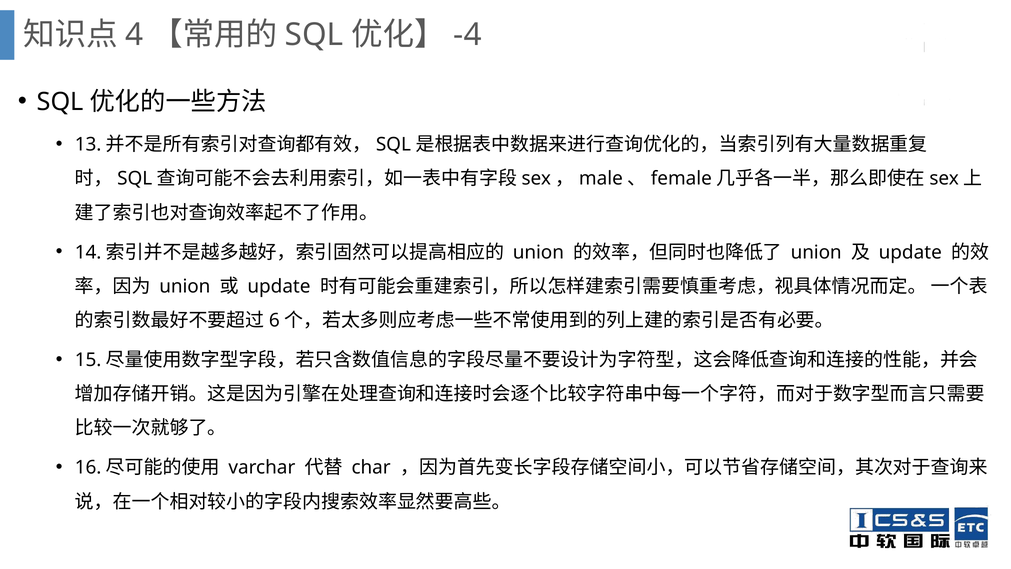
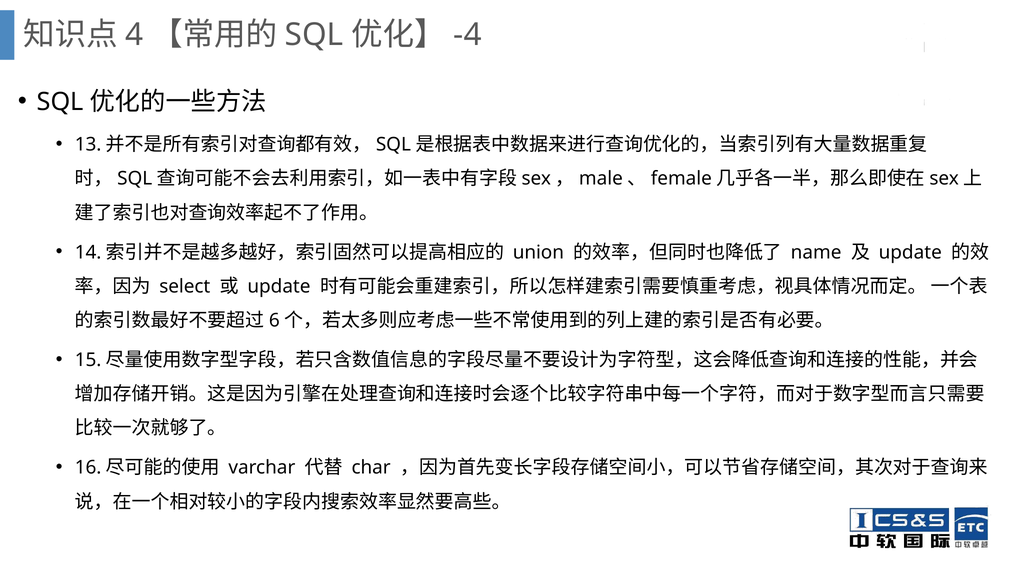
union at (816, 252): union -> name
union at (185, 286): union -> select
